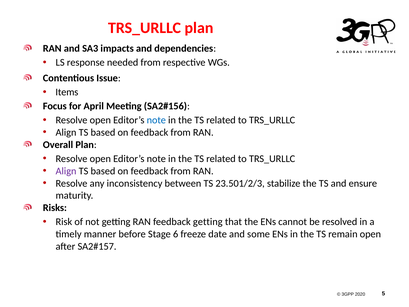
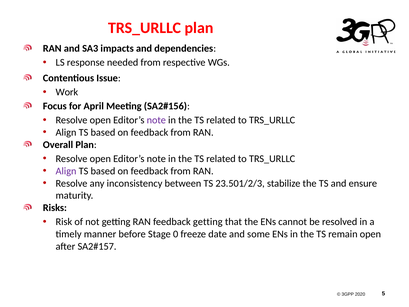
Items: Items -> Work
note at (156, 120) colour: blue -> purple
6: 6 -> 0
